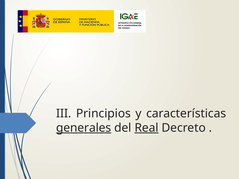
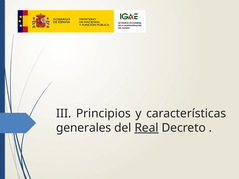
generales underline: present -> none
